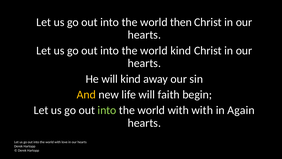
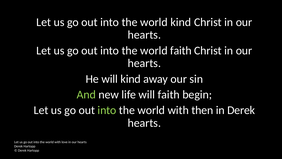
world then: then -> kind
world kind: kind -> faith
And colour: yellow -> light green
with with: with -> then
in Again: Again -> Derek
